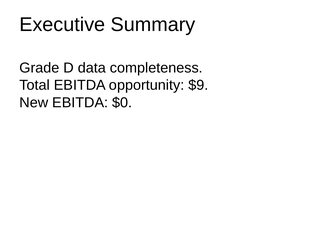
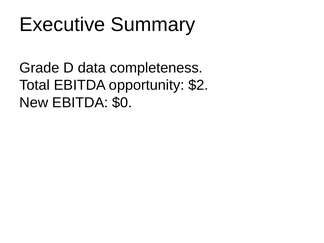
$9: $9 -> $2
